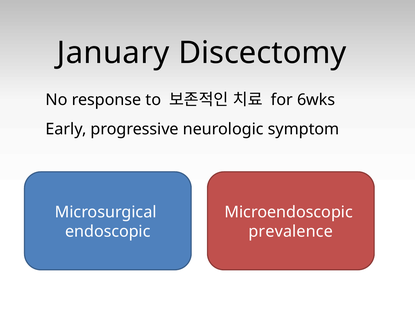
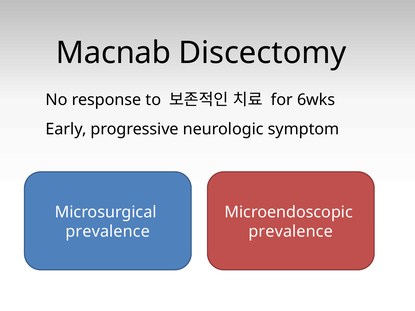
January: January -> Macnab
endoscopic at (108, 232): endoscopic -> prevalence
